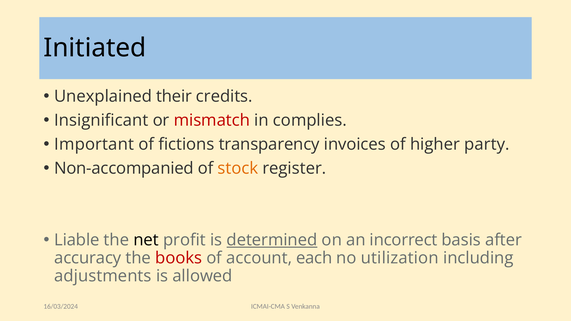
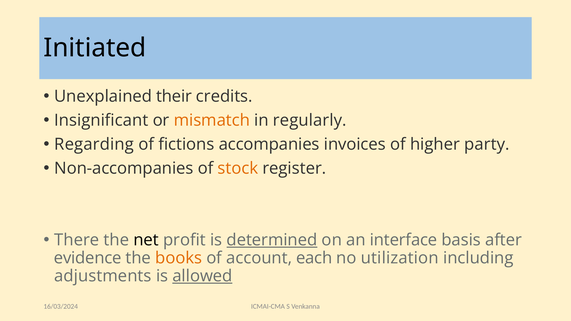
mismatch colour: red -> orange
complies: complies -> regularly
Important: Important -> Regarding
transparency: transparency -> accompanies
Non-accompanied: Non-accompanied -> Non-accompanies
Liable: Liable -> There
incorrect: incorrect -> interface
accuracy: accuracy -> evidence
books colour: red -> orange
allowed underline: none -> present
